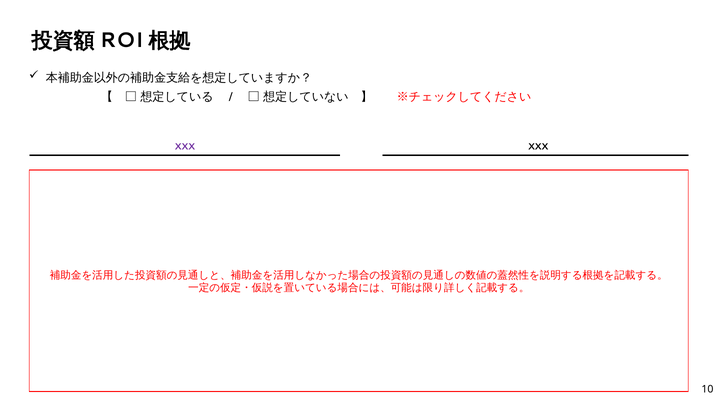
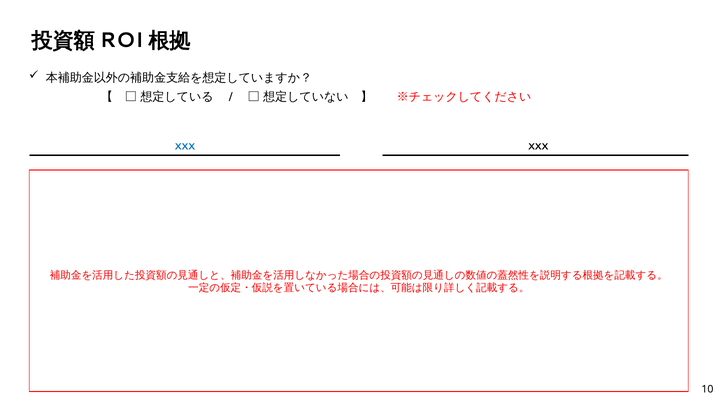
XXX at (185, 147) colour: purple -> blue
